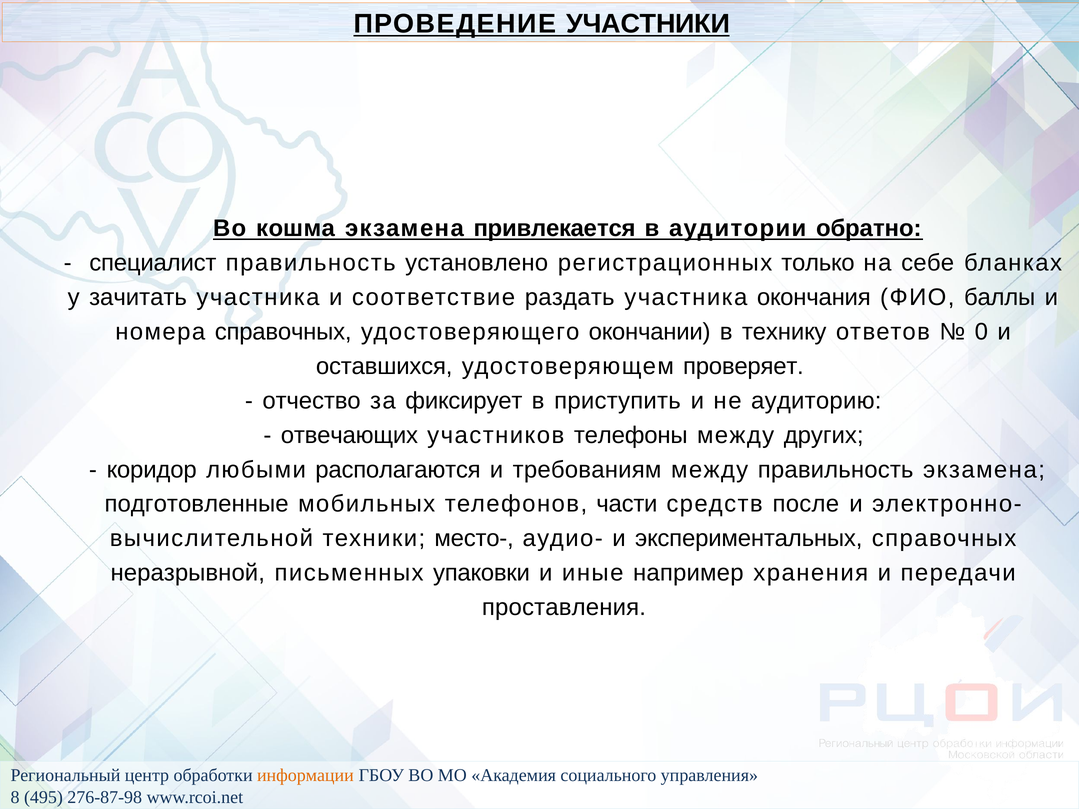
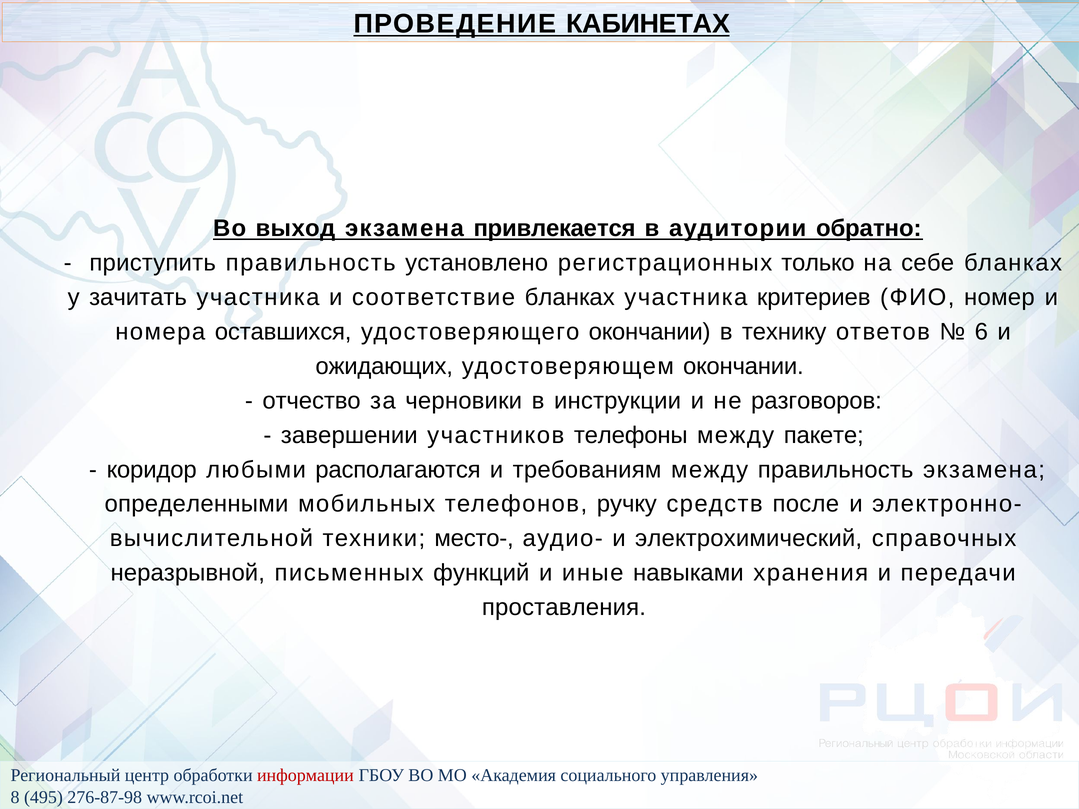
УЧАСТНИКИ: УЧАСТНИКИ -> КАБИНЕТАХ
кошма: кошма -> выход
специалист: специалист -> приступить
соответствие раздать: раздать -> бланках
окончания: окончания -> критериев
баллы: баллы -> номер
номера справочных: справочных -> оставшихся
0: 0 -> 6
оставшихся: оставшихся -> ожидающих
удостоверяющем проверяет: проверяет -> окончании
фиксирует: фиксирует -> черновики
приступить: приступить -> инструкции
аудиторию: аудиторию -> разговоров
отвечающих: отвечающих -> завершении
других: других -> пакете
подготовленные: подготовленные -> определенными
части: части -> ручку
экспериментальных: экспериментальных -> электрохимический
упаковки: упаковки -> функций
например: например -> навыками
информации colour: orange -> red
